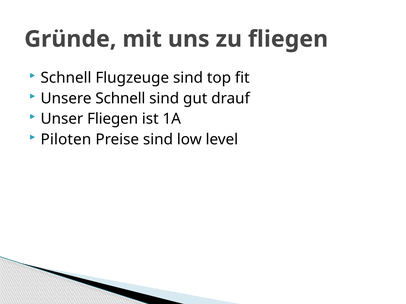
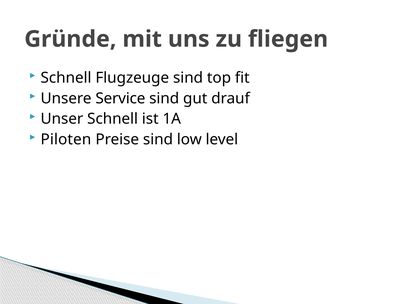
Unsere Schnell: Schnell -> Service
Unser Fliegen: Fliegen -> Schnell
